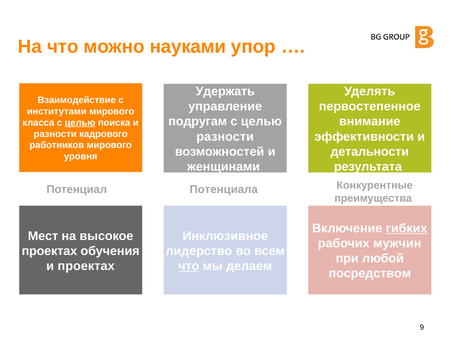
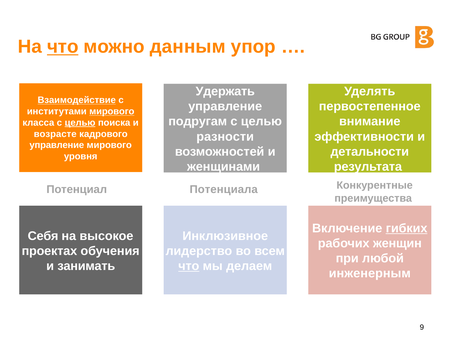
что at (63, 47) underline: none -> present
науками: науками -> данным
Взаимодействие underline: none -> present
мирового at (112, 112) underline: none -> present
разности at (55, 134): разности -> возрасте
работников at (57, 145): работников -> управление
Мест: Мест -> Себя
мужчин: мужчин -> женщин
и проектах: проектах -> занимать
посредством: посредством -> инженерным
